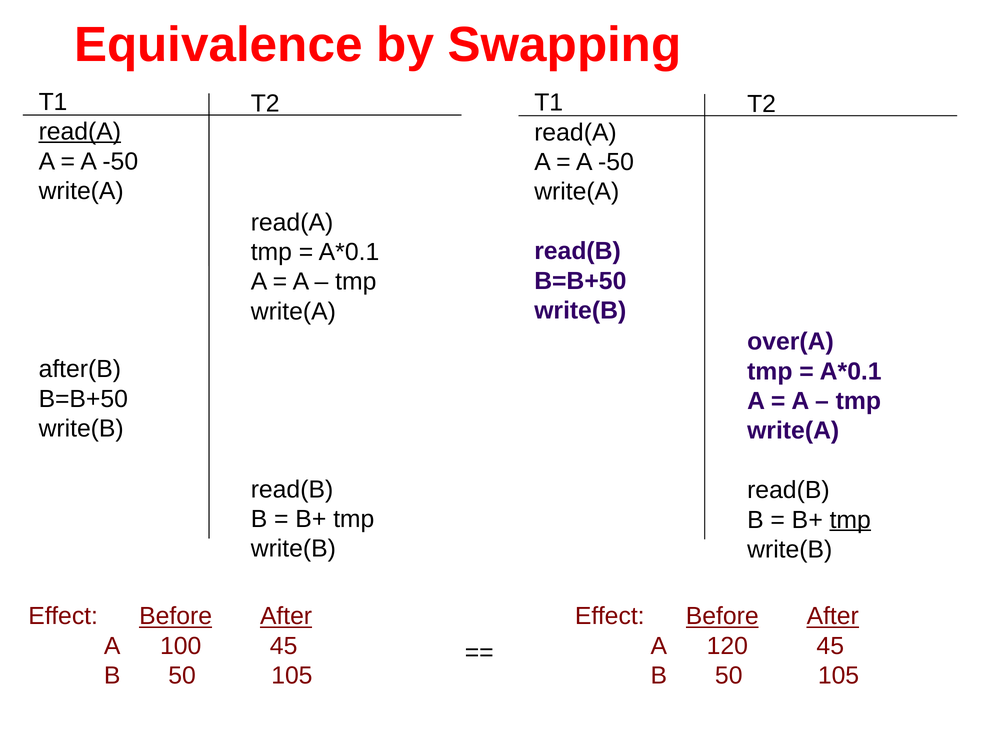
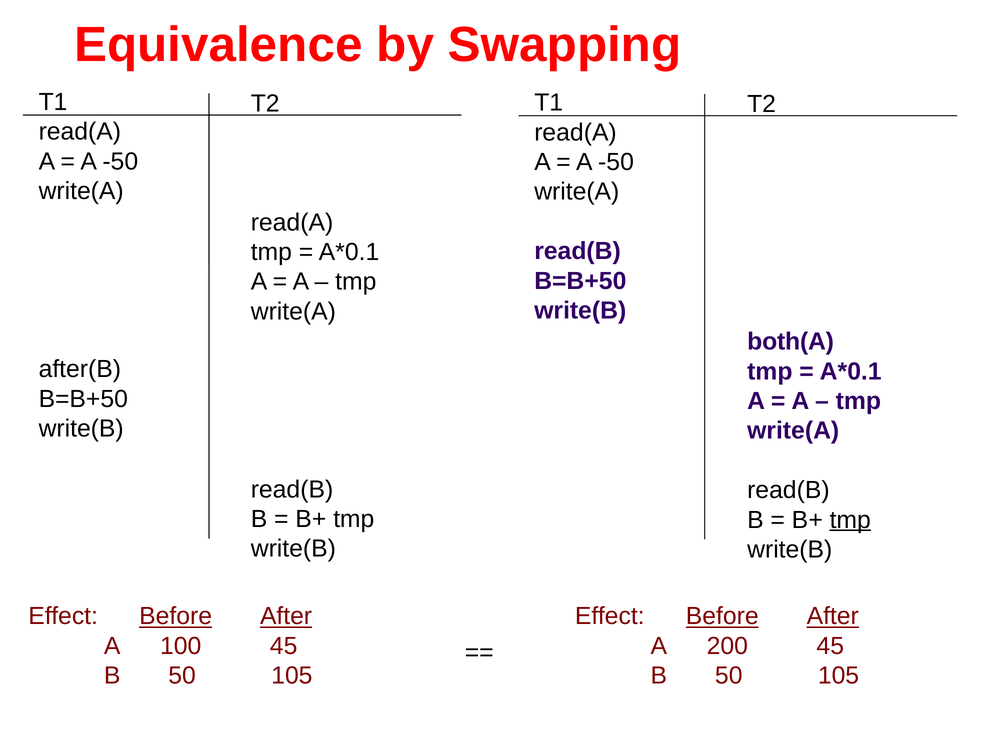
read(A at (80, 132) underline: present -> none
over(A: over(A -> both(A
120: 120 -> 200
